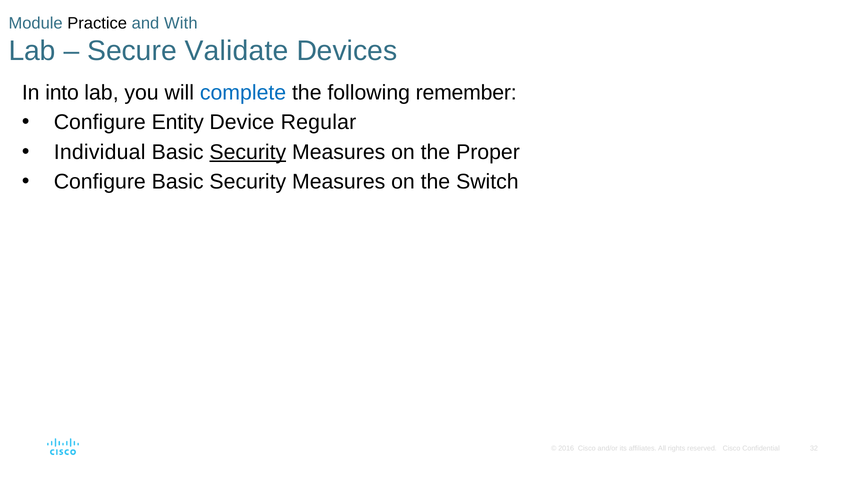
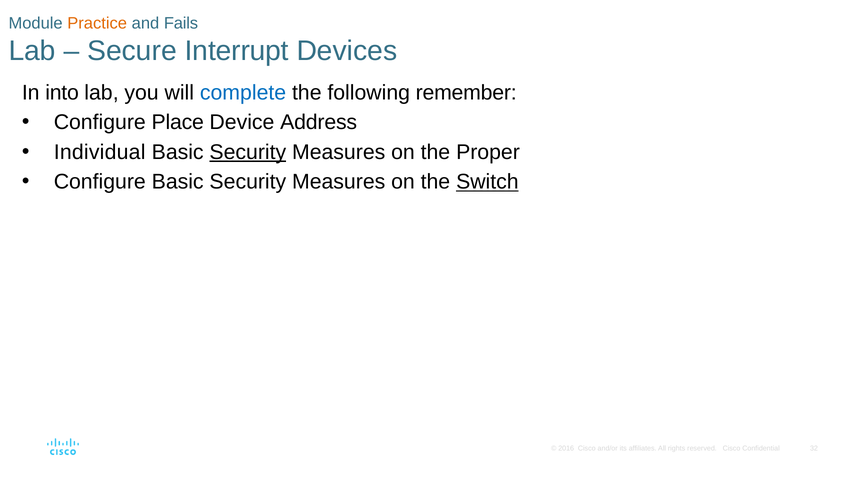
Practice colour: black -> orange
With: With -> Fails
Validate: Validate -> Interrupt
Entity: Entity -> Place
Regular: Regular -> Address
Switch underline: none -> present
